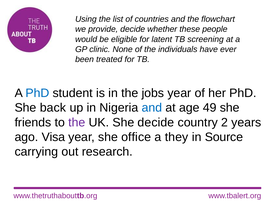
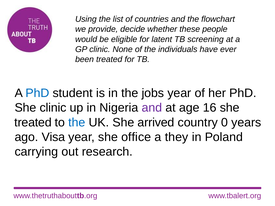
She back: back -> clinic
and at (152, 108) colour: blue -> purple
49: 49 -> 16
friends at (33, 123): friends -> treated
the at (77, 123) colour: purple -> blue
She decide: decide -> arrived
2: 2 -> 0
Source: Source -> Poland
